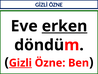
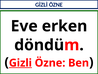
erken underline: present -> none
